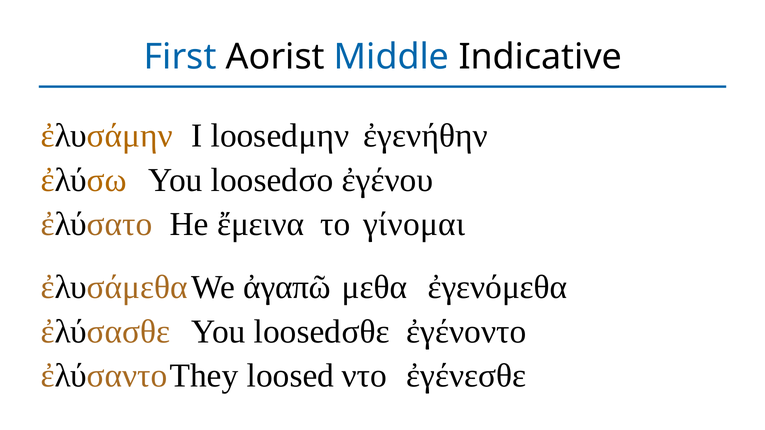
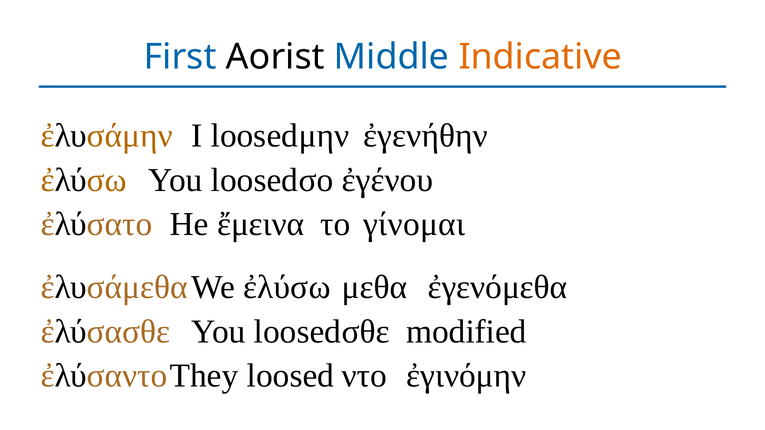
Indicative colour: black -> orange
ἀγαπῶ at (287, 288): ἀγαπῶ -> ἐλύσω
ἐγένοντο: ἐγένοντο -> modified
ἐγένεσθε: ἐγένεσθε -> ἐγινόμην
